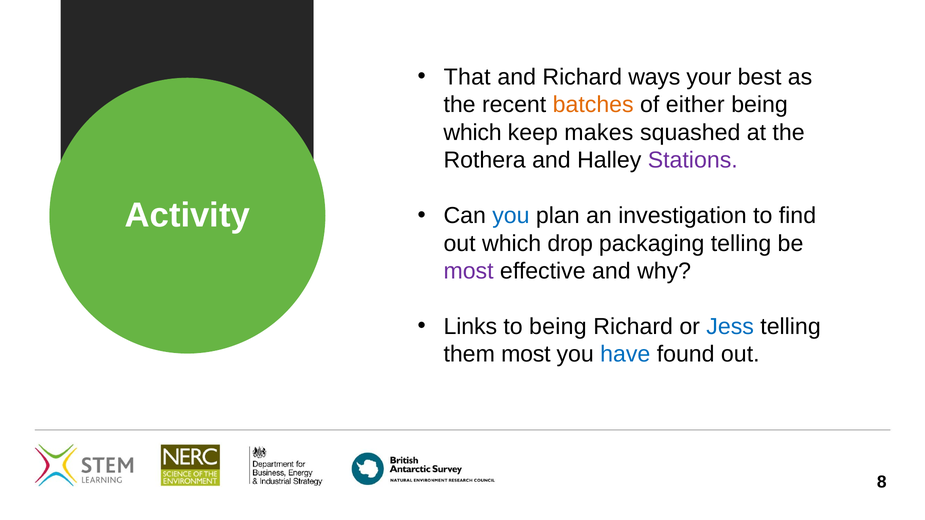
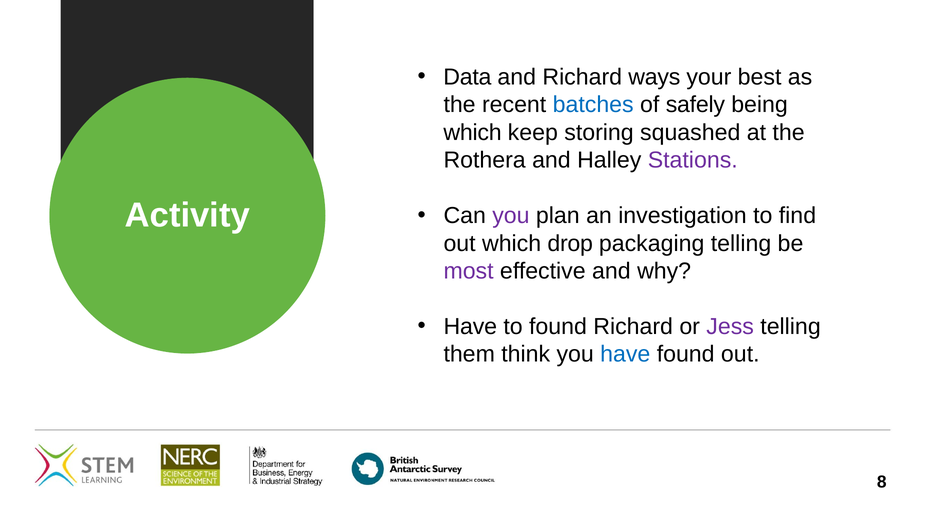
That: That -> Data
batches colour: orange -> blue
either: either -> safely
makes: makes -> storing
you at (511, 216) colour: blue -> purple
Links at (470, 327): Links -> Have
to being: being -> found
Jess colour: blue -> purple
them most: most -> think
